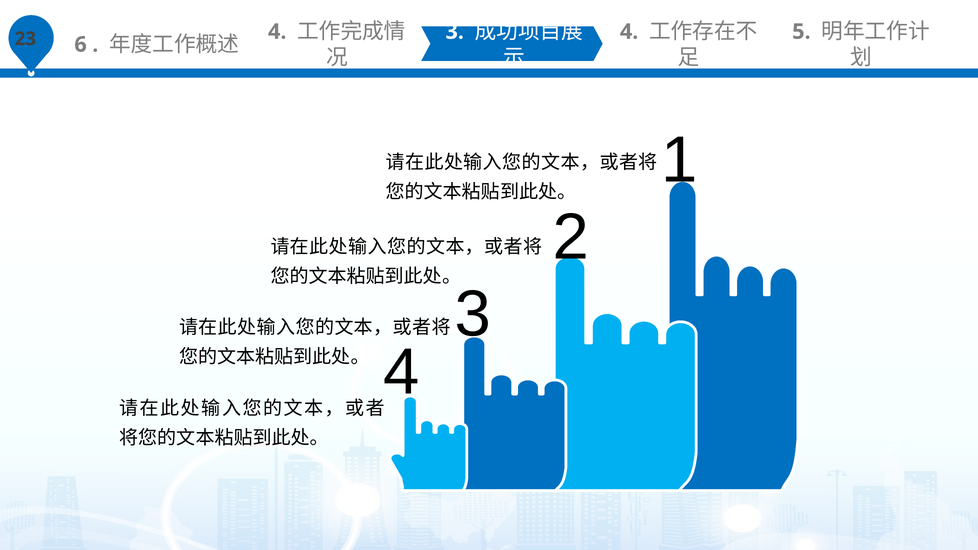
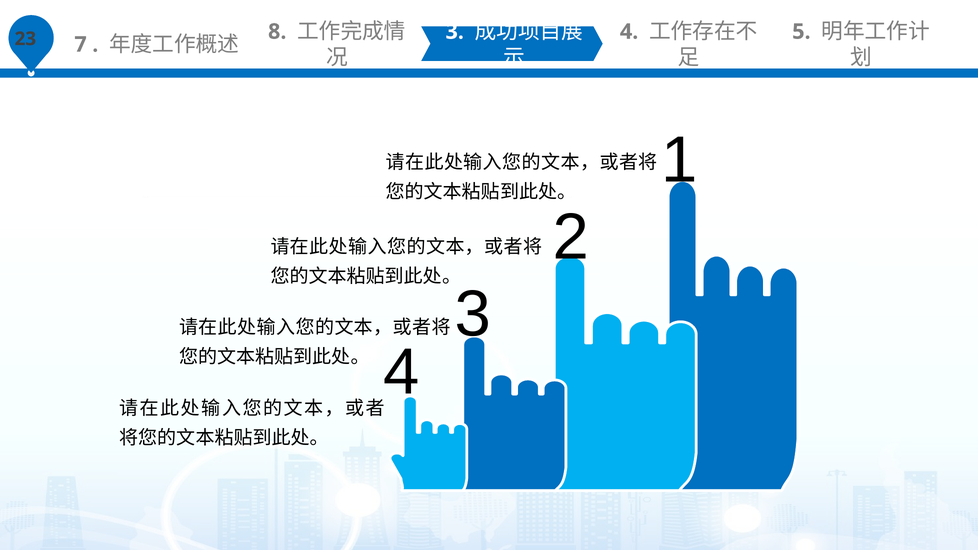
6: 6 -> 7
4 at (277, 32): 4 -> 8
